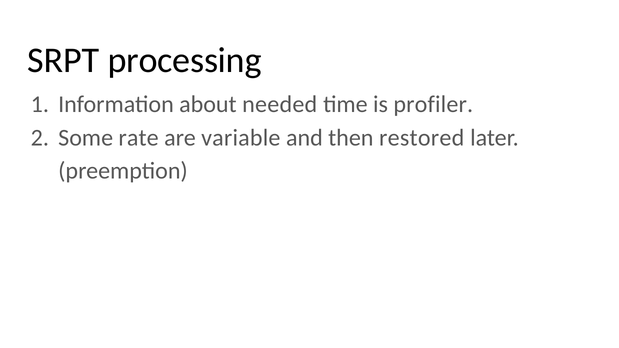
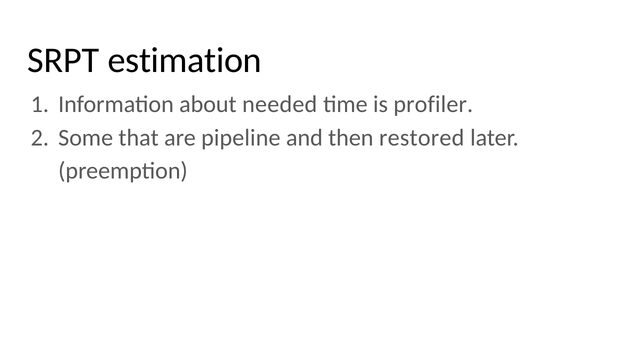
processing: processing -> estimation
rate: rate -> that
variable: variable -> pipeline
